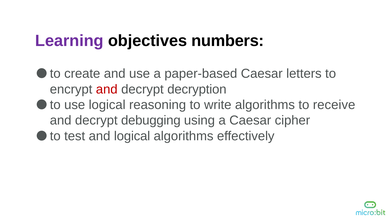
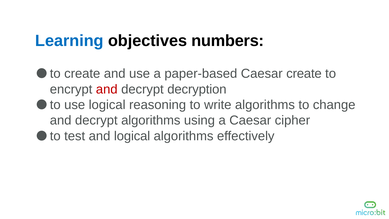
Learning colour: purple -> blue
Caesar letters: letters -> create
receive: receive -> change
decrypt debugging: debugging -> algorithms
